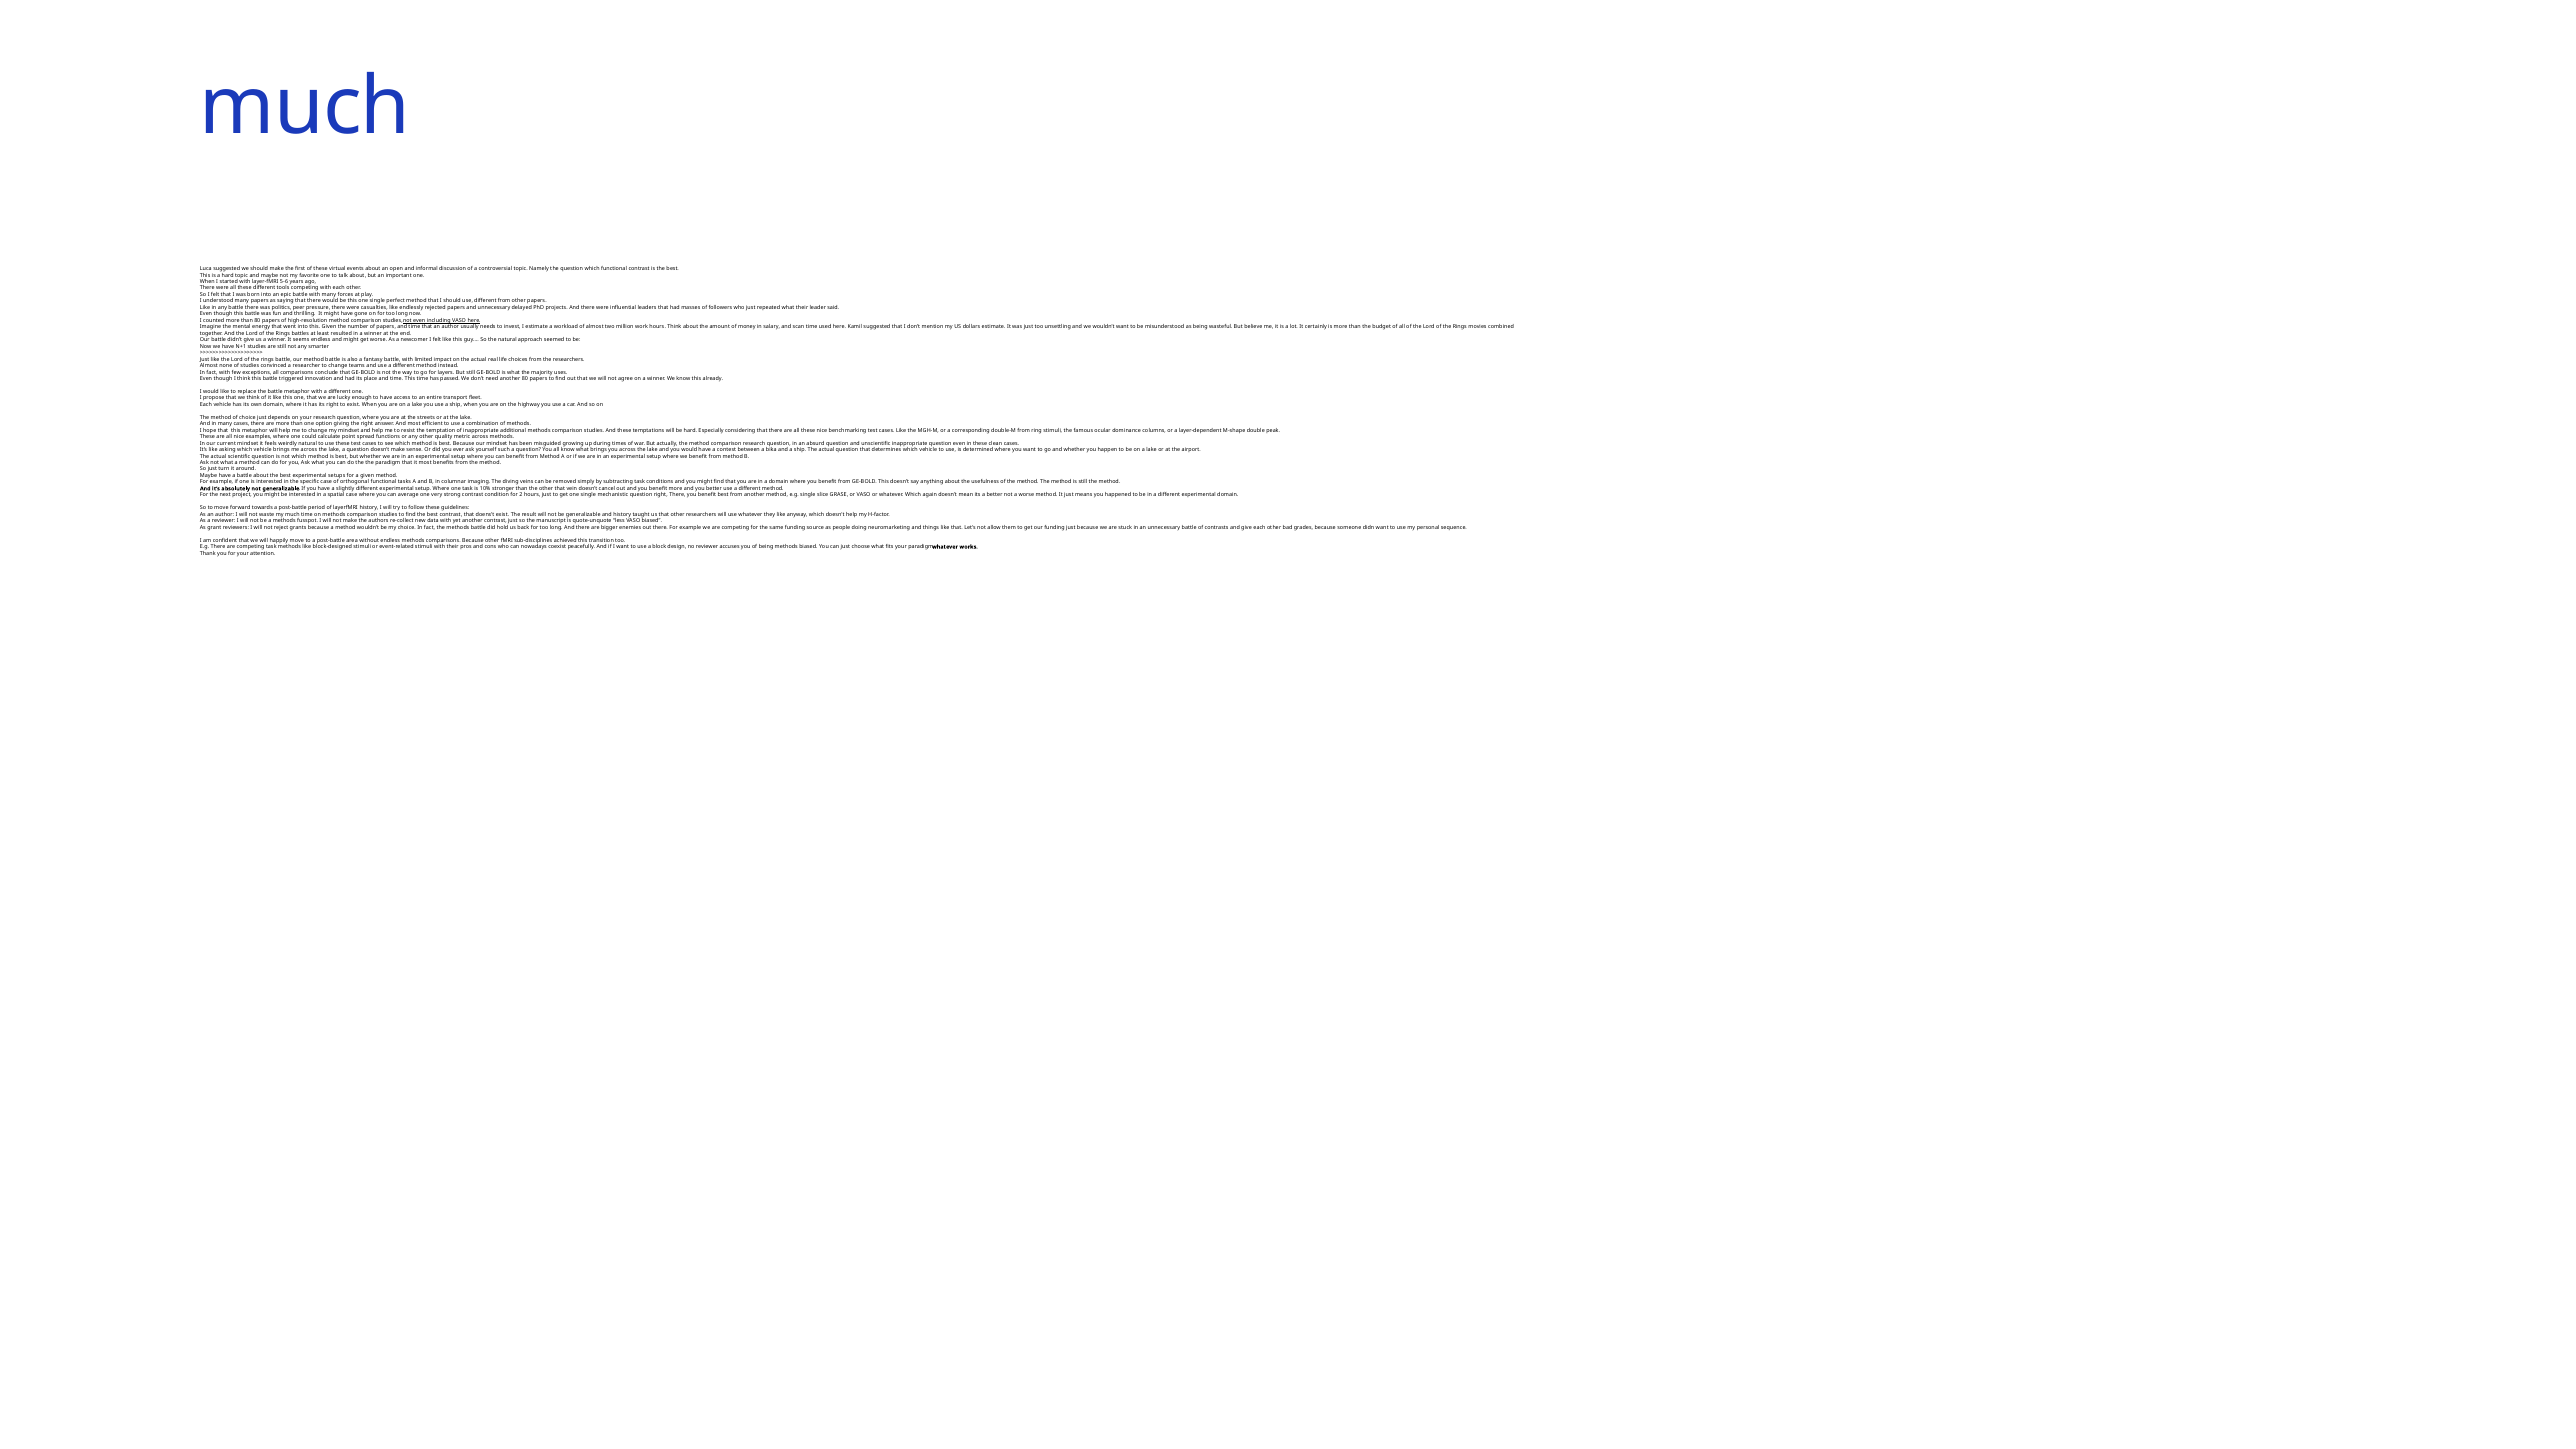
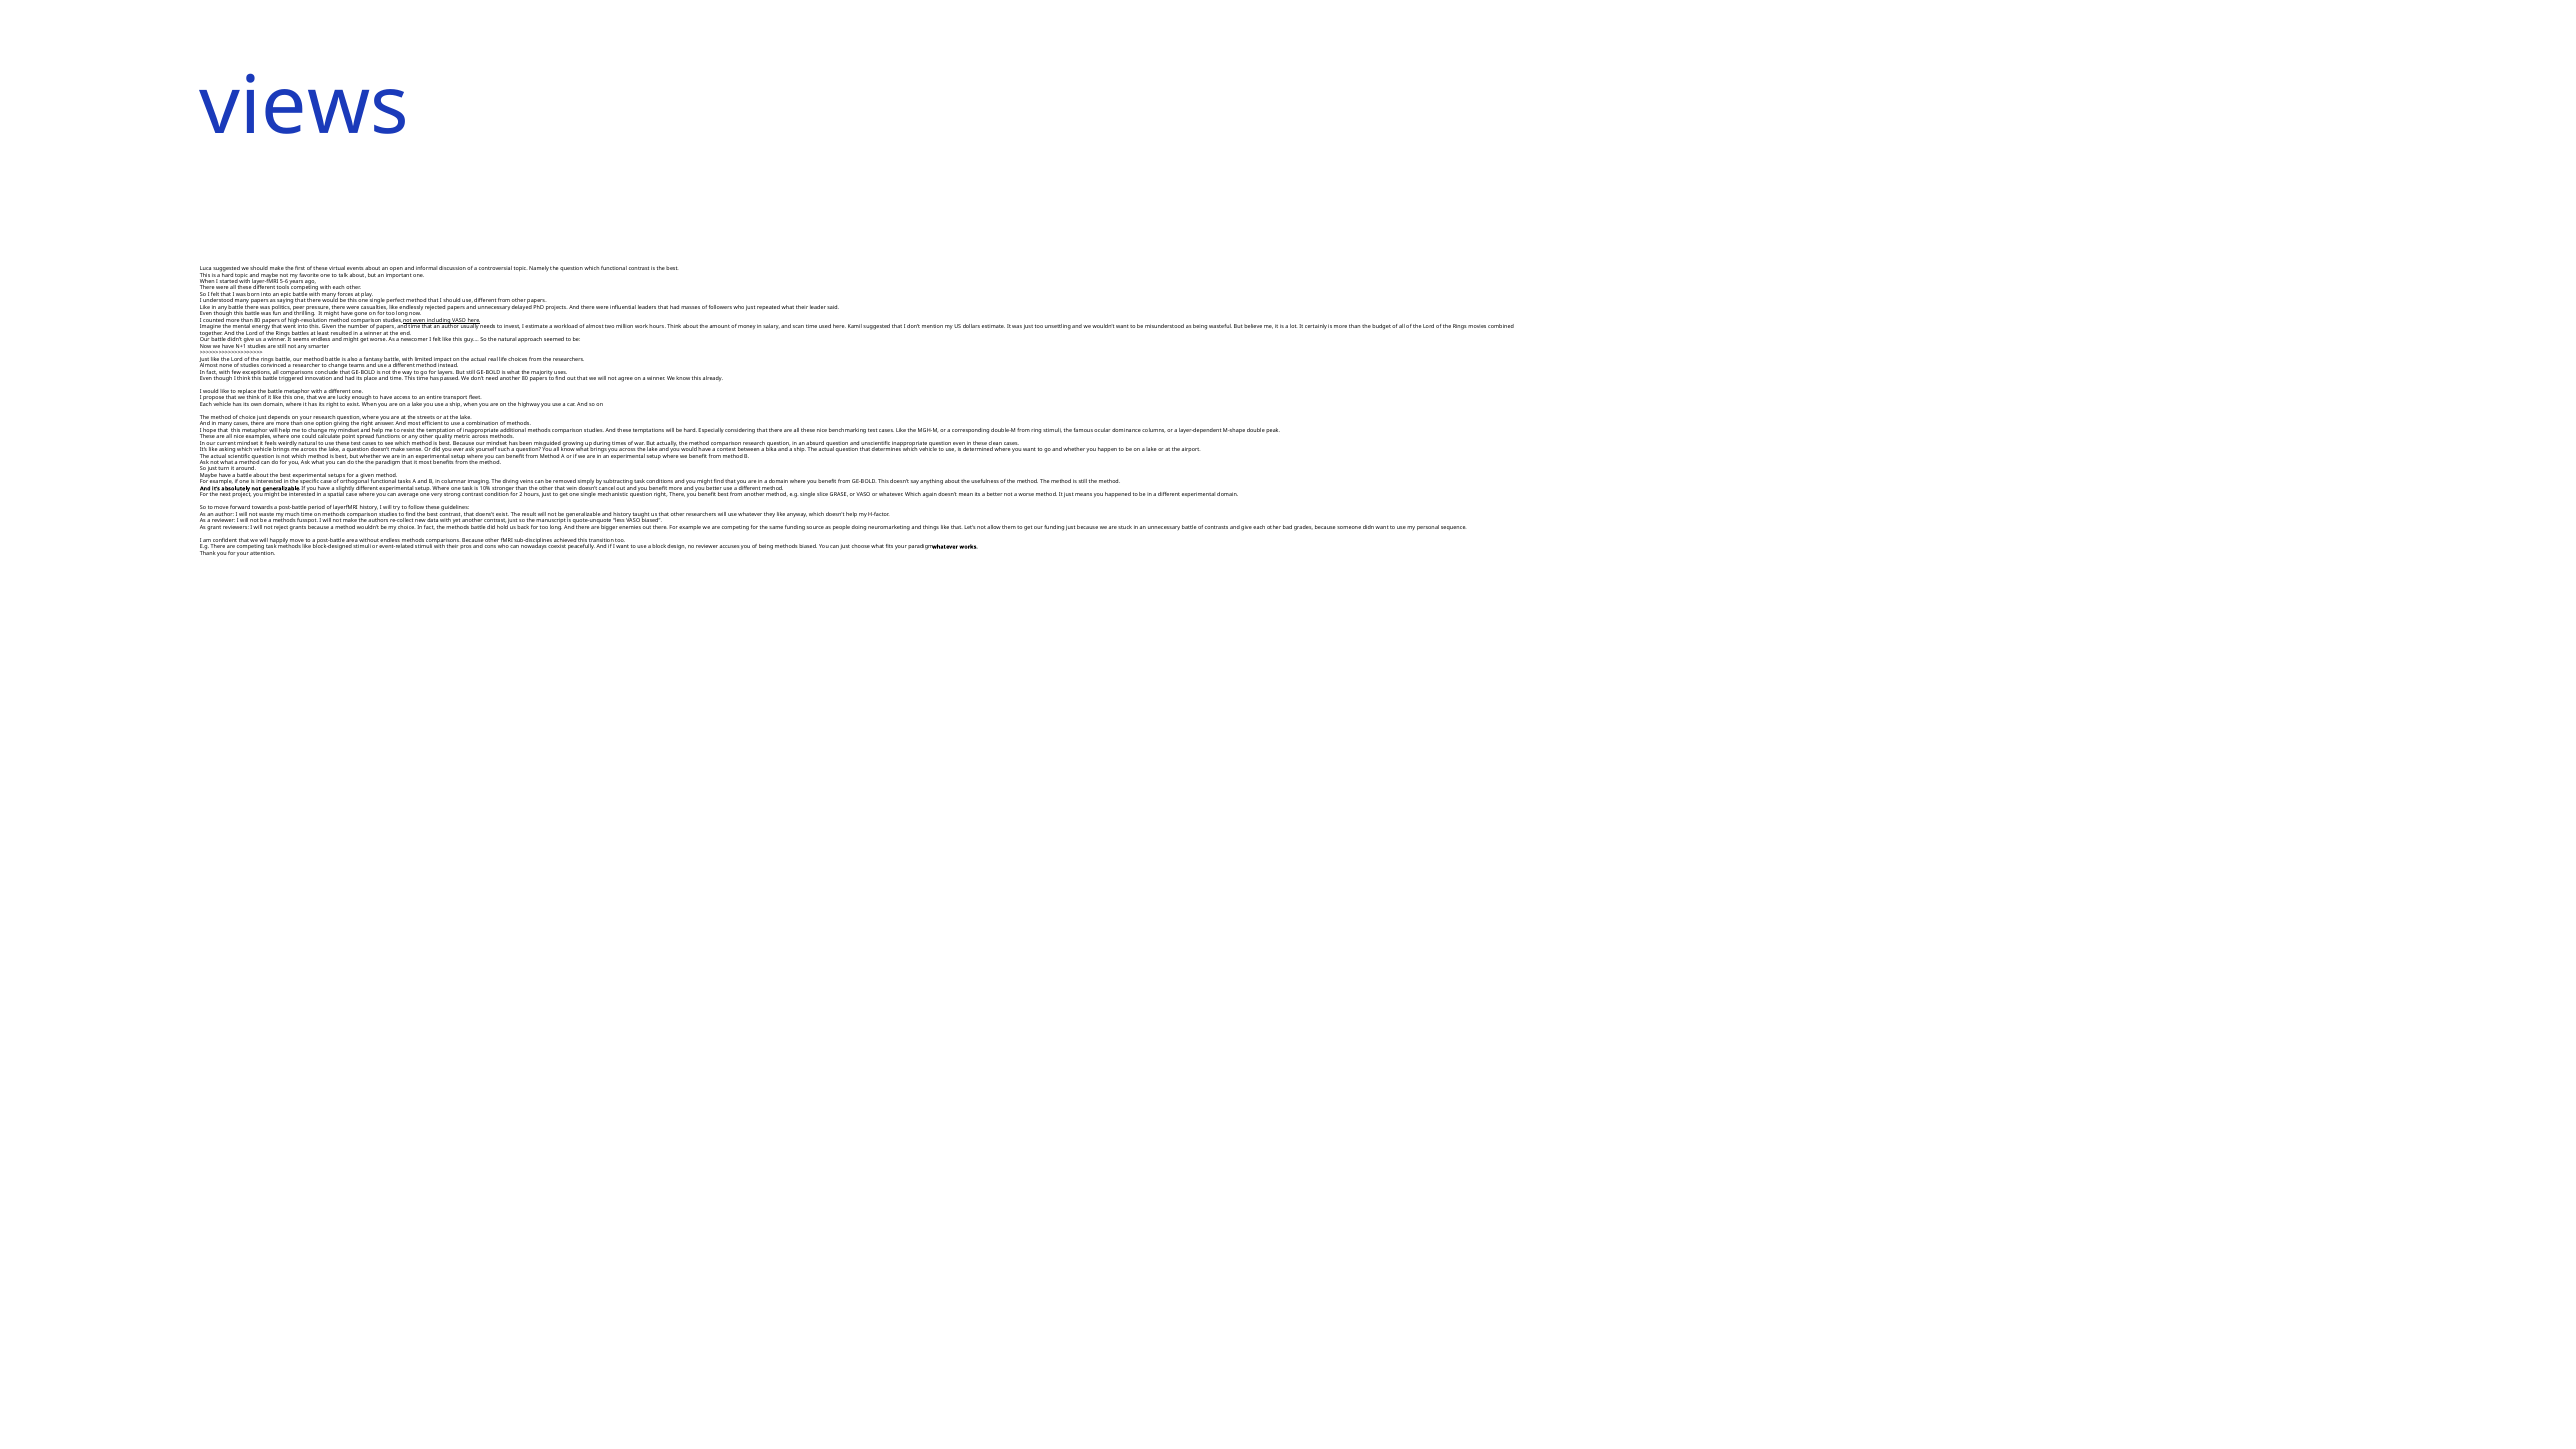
much at (305, 107): much -> views
